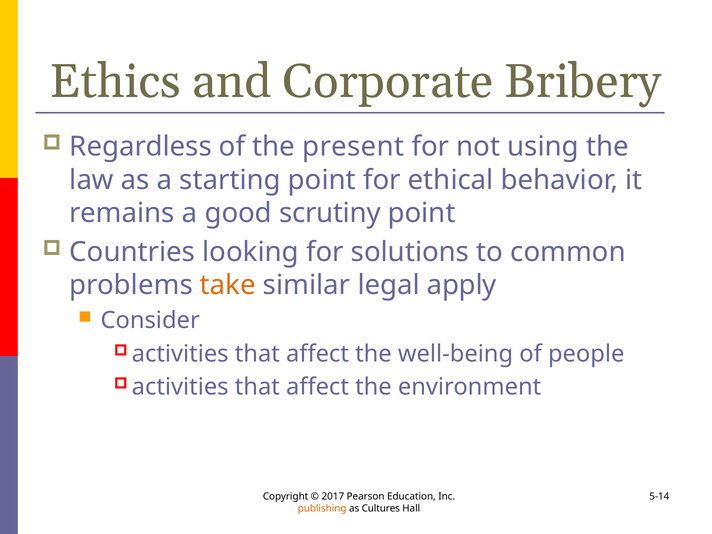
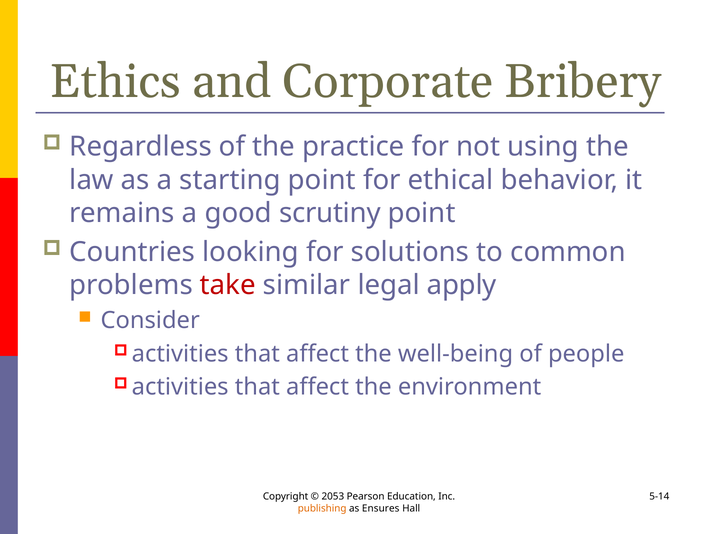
present: present -> practice
take colour: orange -> red
2017: 2017 -> 2053
Cultures: Cultures -> Ensures
